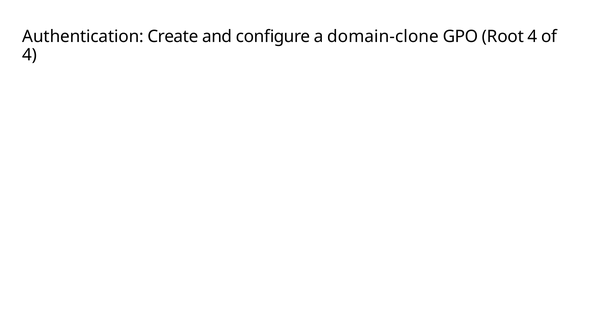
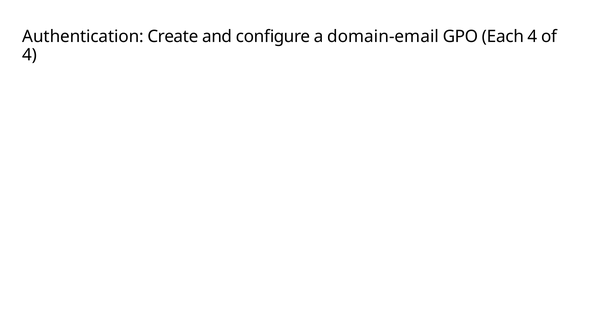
domain-clone: domain-clone -> domain-email
Root: Root -> Each
